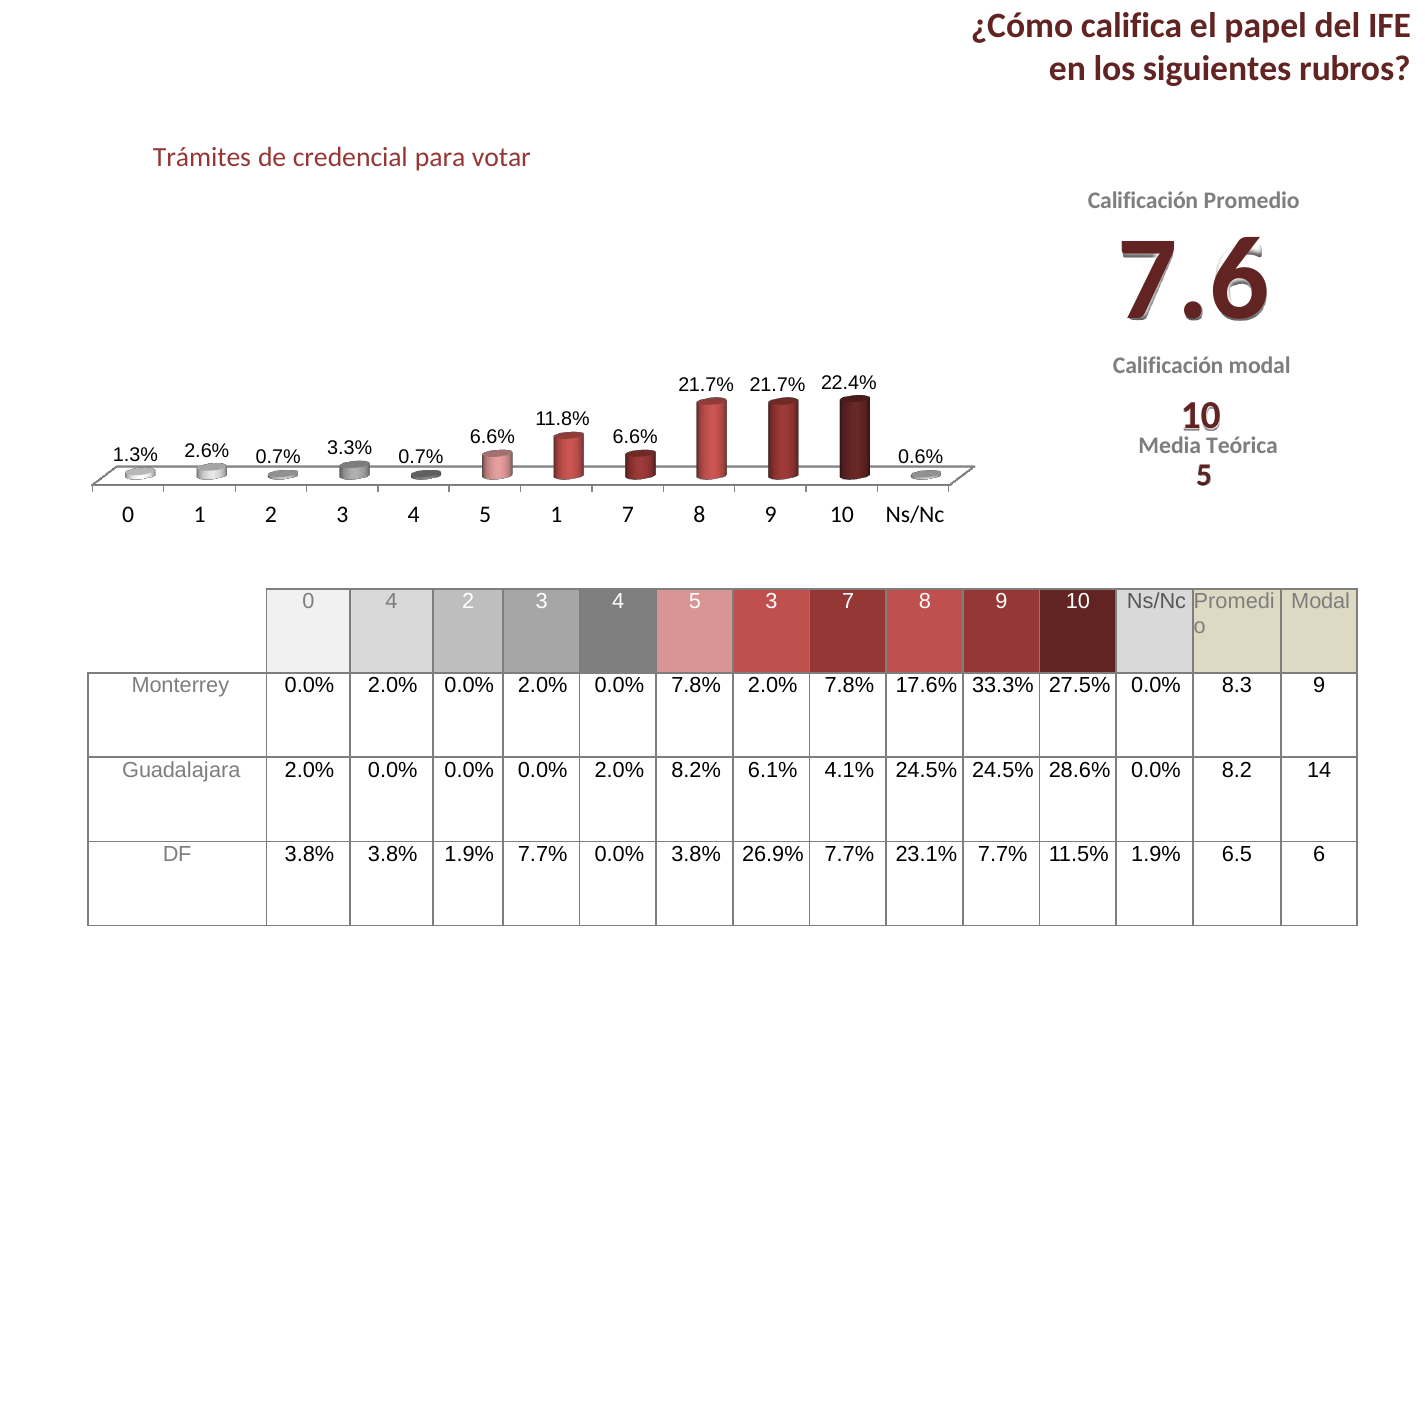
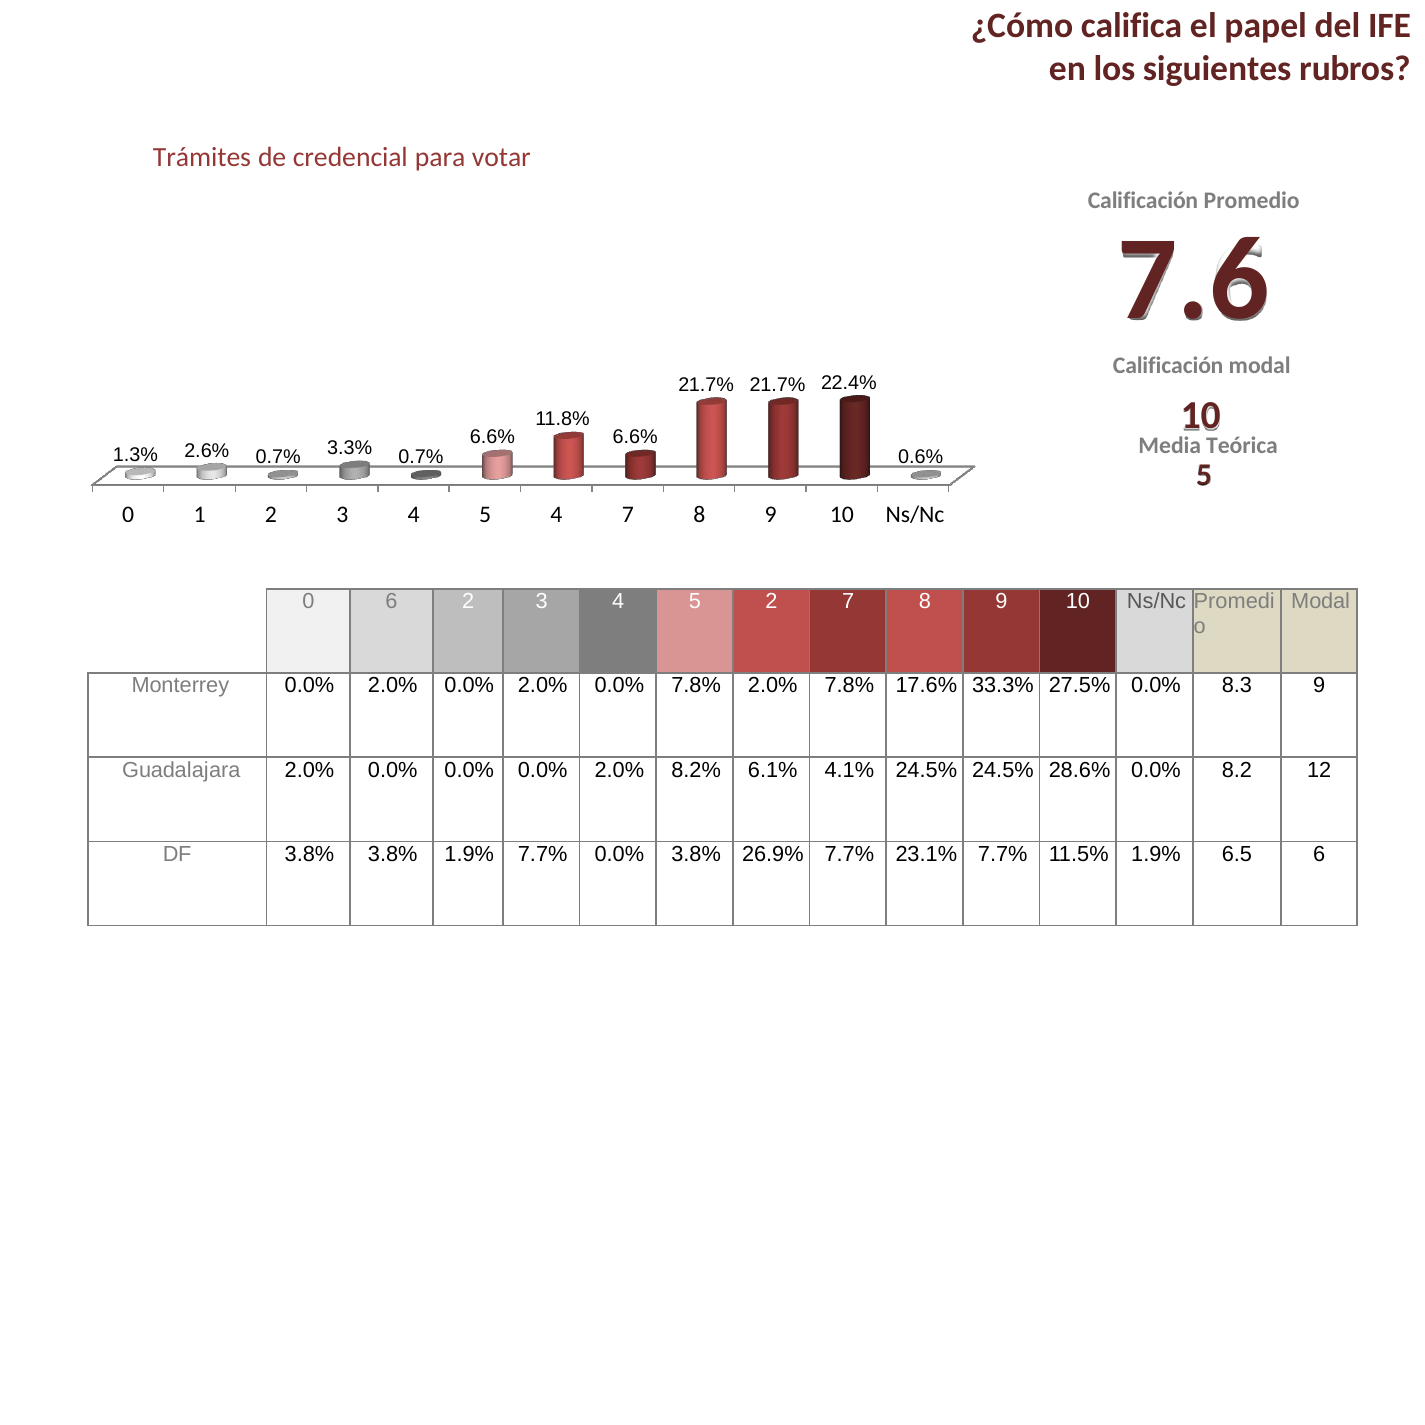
5 1: 1 -> 4
0 4: 4 -> 6
5 3: 3 -> 2
14: 14 -> 12
